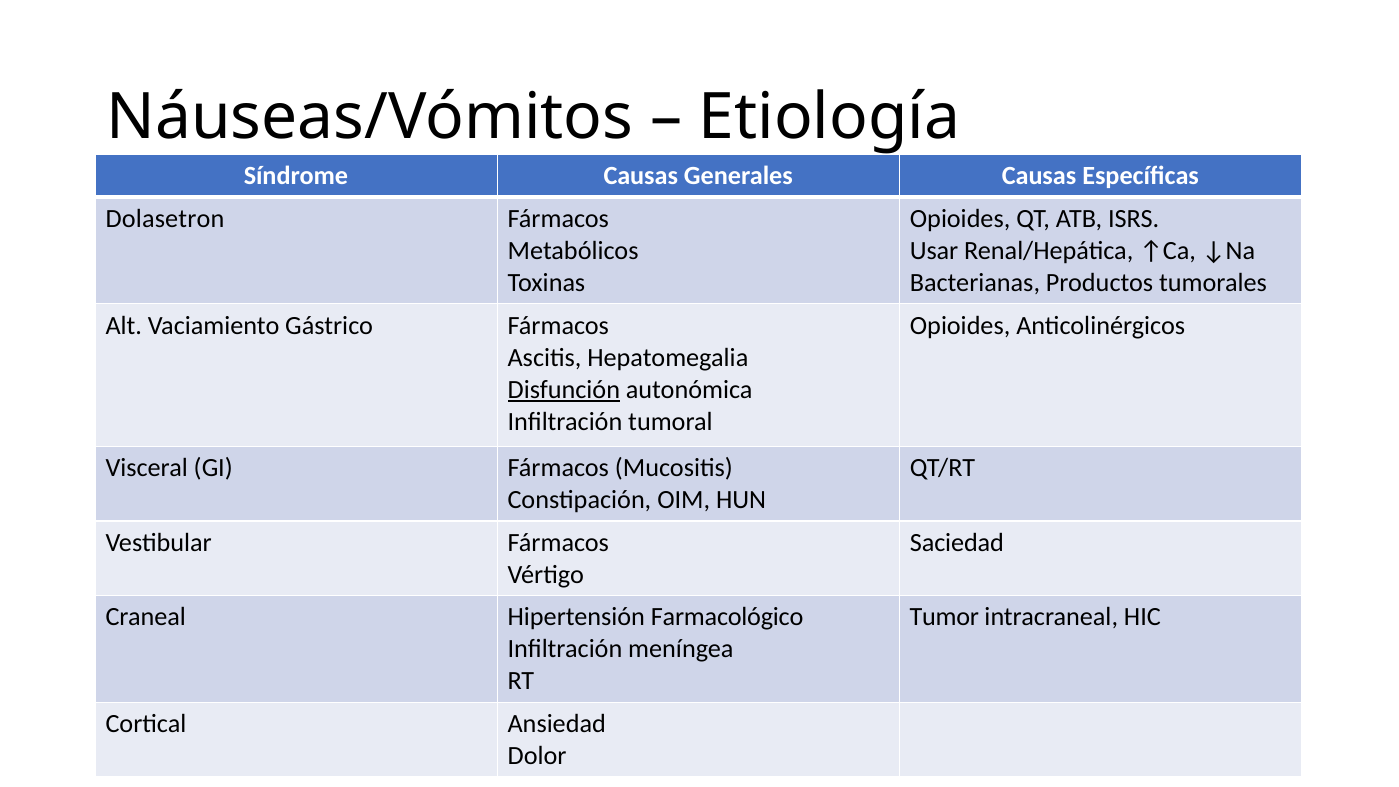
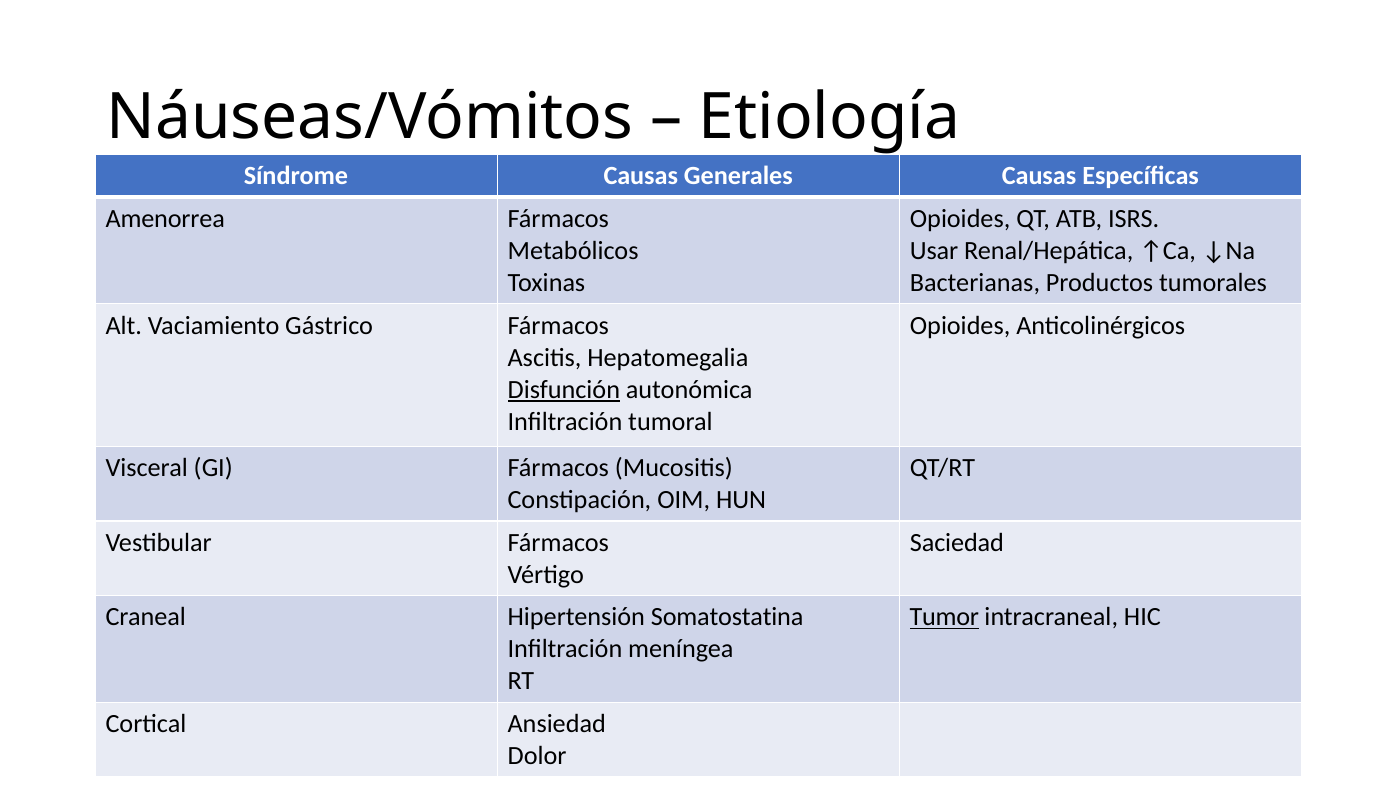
Dolasetron: Dolasetron -> Amenorrea
Farmacológico: Farmacológico -> Somatostatina
Tumor underline: none -> present
